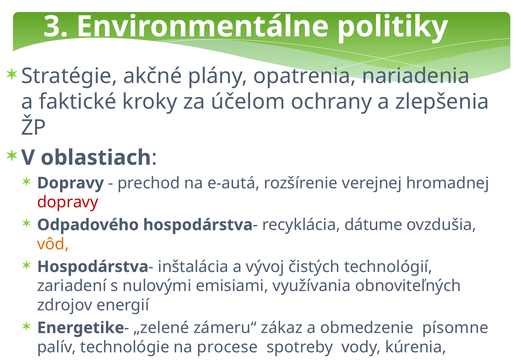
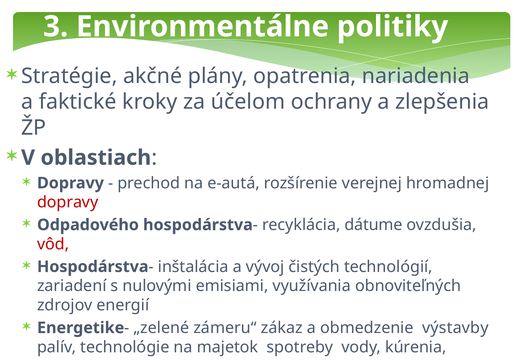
vôd colour: orange -> red
obmedzenie písomne: písomne -> výstavby
procese: procese -> majetok
